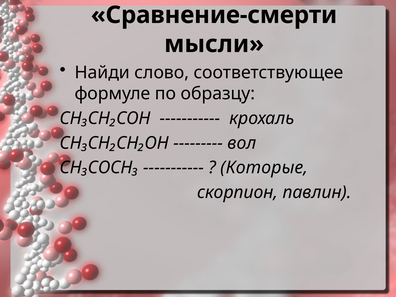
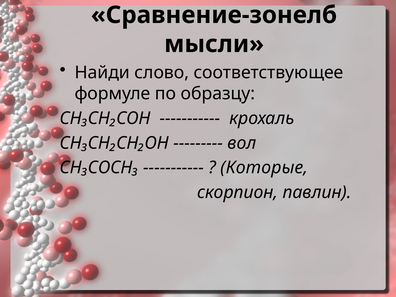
Сравнение-смерти: Сравнение-смерти -> Сравнение-зонелб
